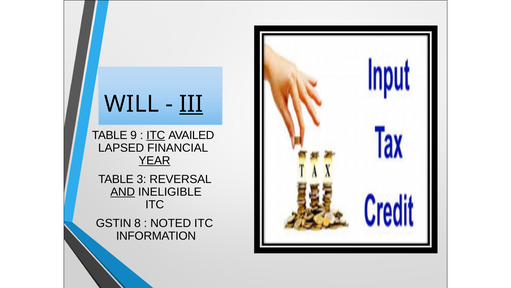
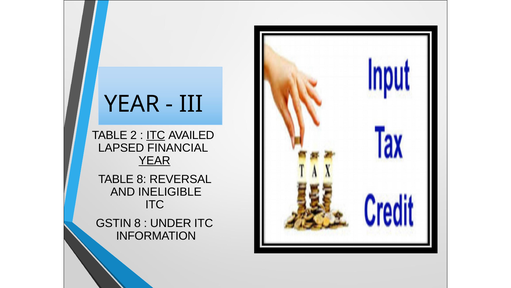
WILL at (132, 104): WILL -> YEAR
III underline: present -> none
9: 9 -> 2
TABLE 3: 3 -> 8
AND underline: present -> none
NOTED: NOTED -> UNDER
